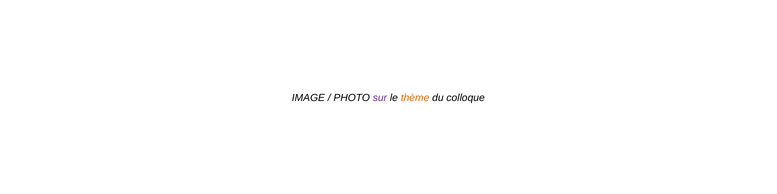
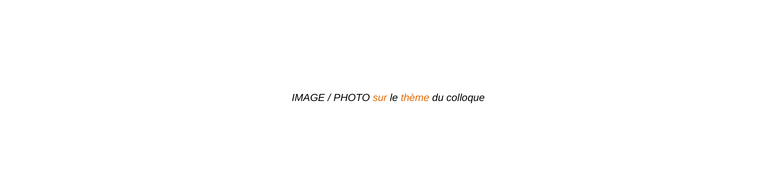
sur colour: purple -> orange
